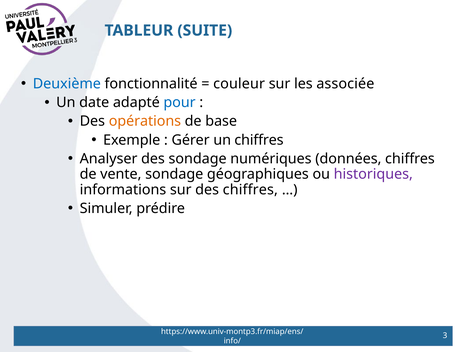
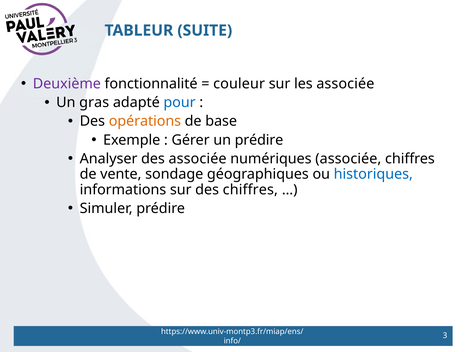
Deuxième colour: blue -> purple
date: date -> gras
un chiffres: chiffres -> prédire
des sondage: sondage -> associée
numériques données: données -> associée
historiques colour: purple -> blue
